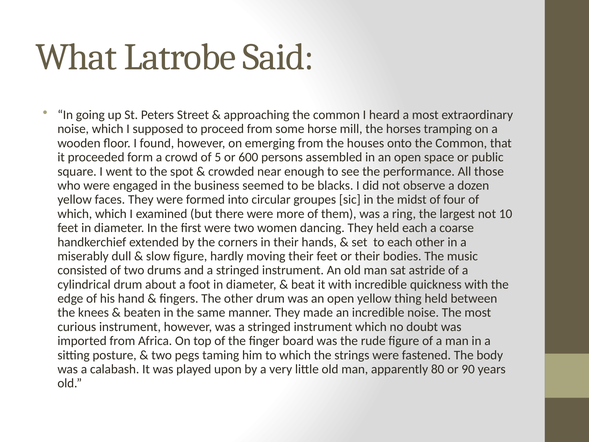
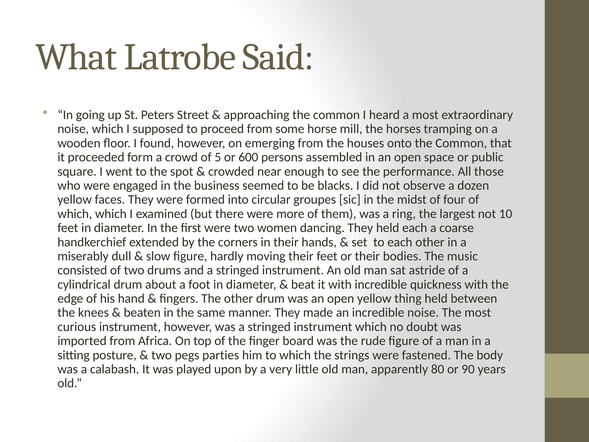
taming: taming -> parties
